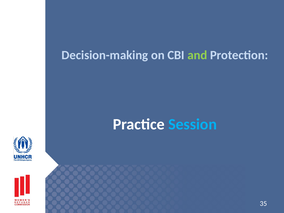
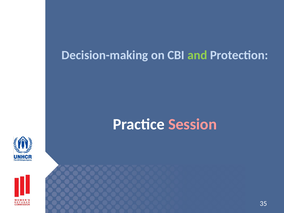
Session colour: light blue -> pink
